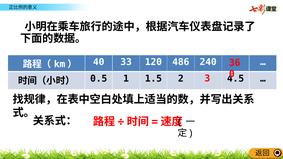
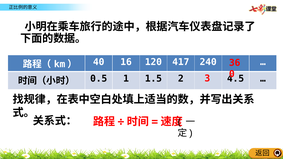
33: 33 -> 16
486: 486 -> 417
